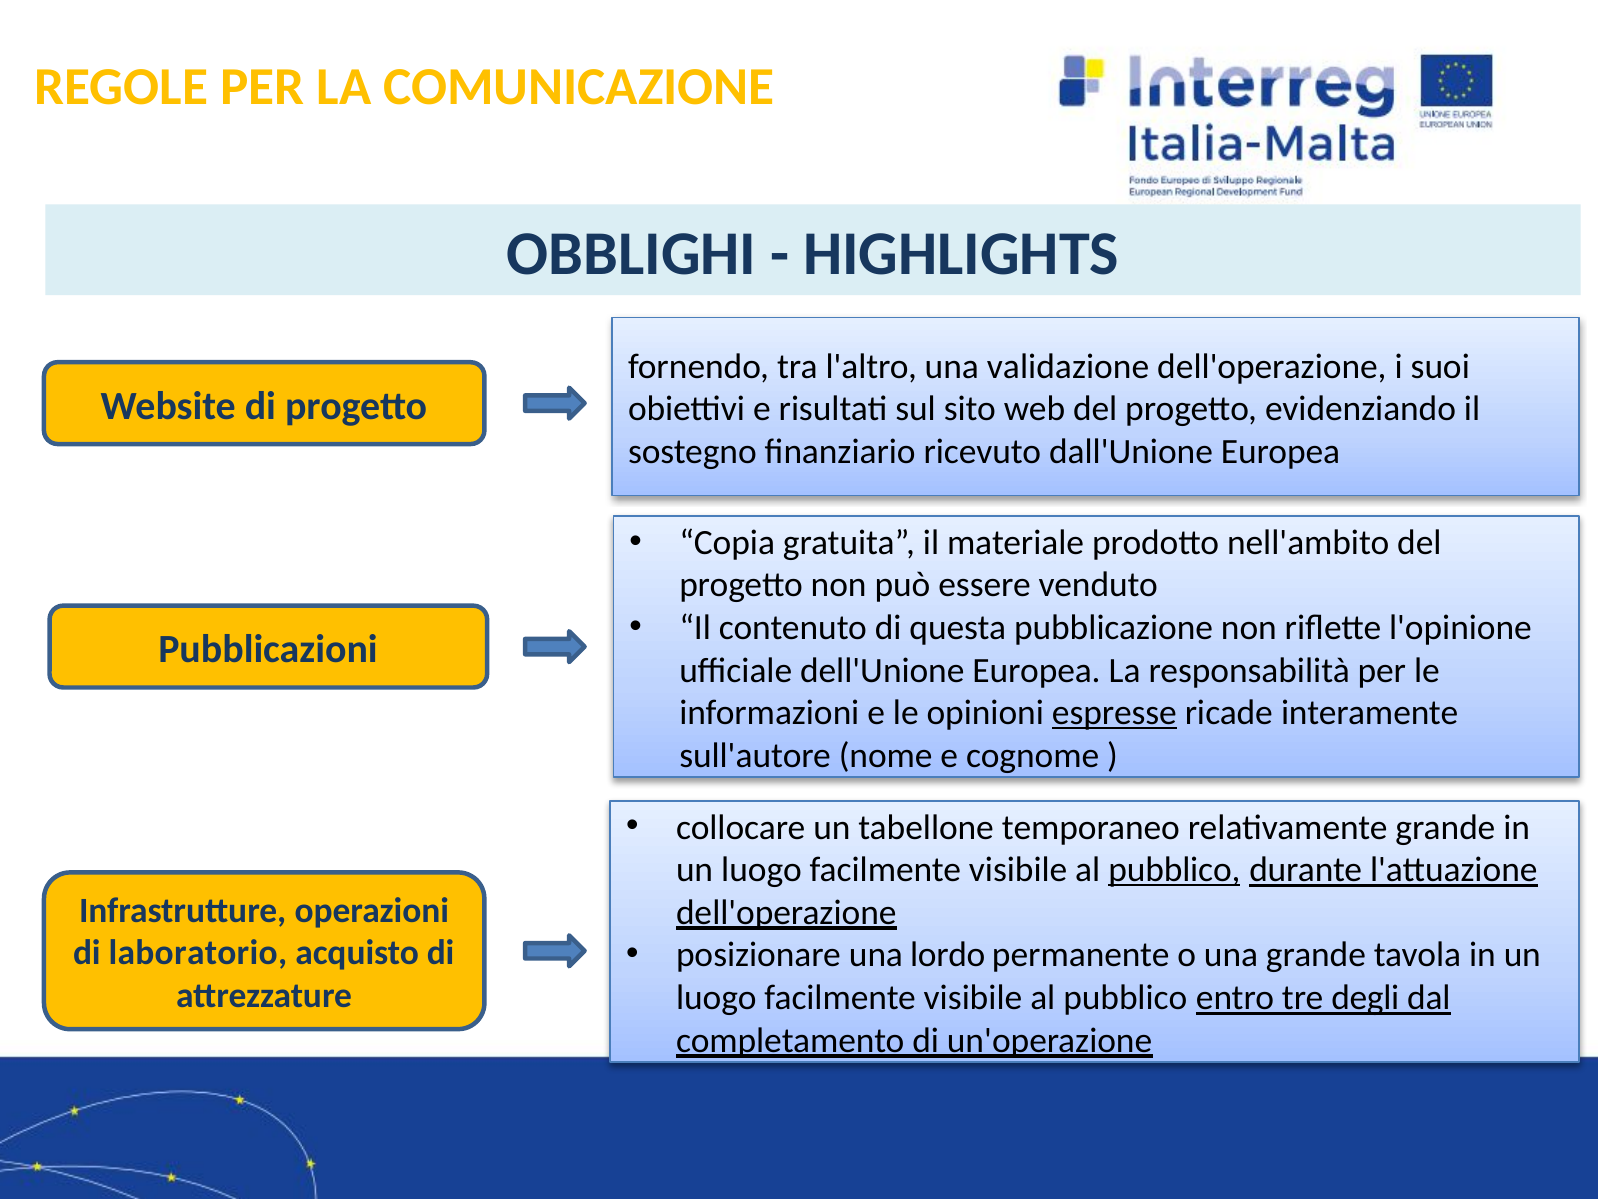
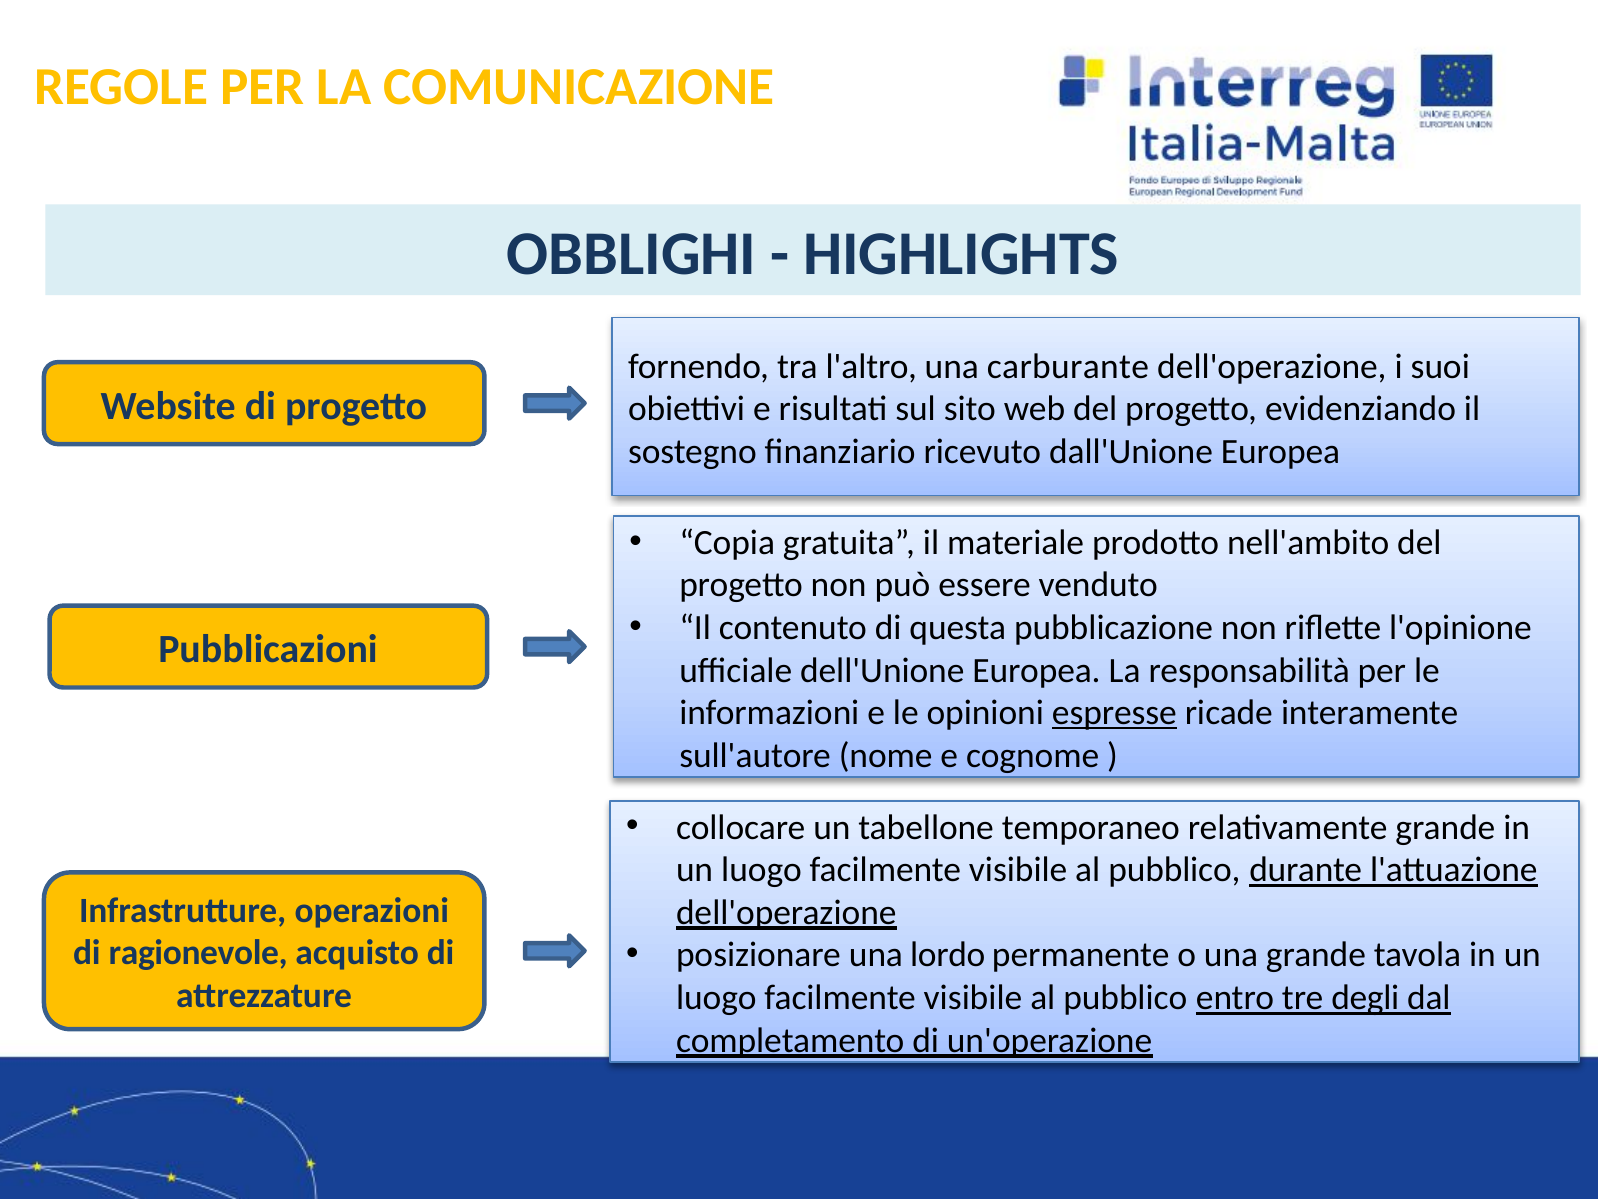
validazione: validazione -> carburante
pubblico at (1174, 870) underline: present -> none
laboratorio: laboratorio -> ragionevole
